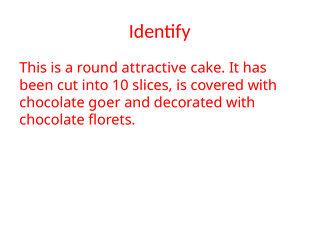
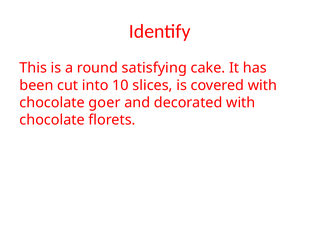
attractive: attractive -> satisfying
